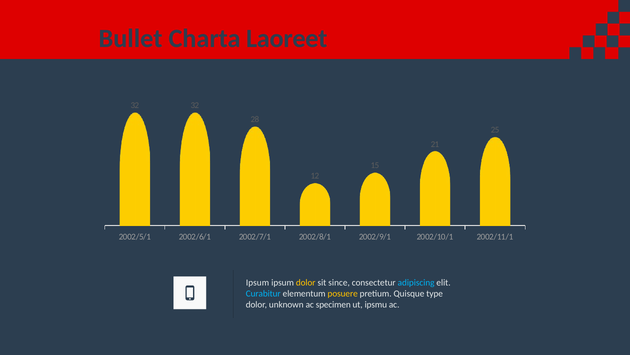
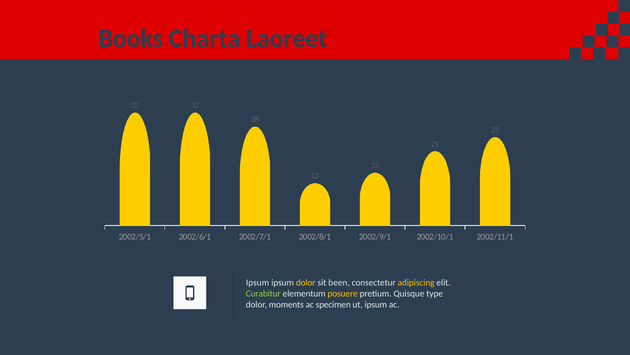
Bullet: Bullet -> Books
since: since -> been
adipiscing colour: light blue -> yellow
Curabitur colour: light blue -> light green
unknown: unknown -> moments
ut ipsmu: ipsmu -> ipsum
